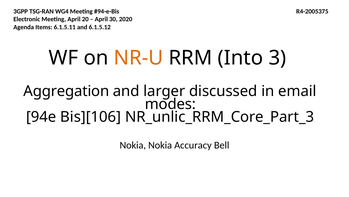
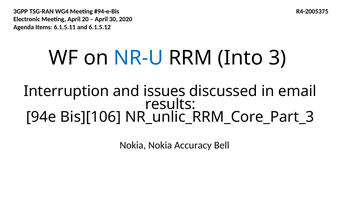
NR-U colour: orange -> blue
Aggregation: Aggregation -> Interruption
larger: larger -> issues
modes: modes -> results
